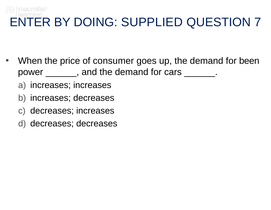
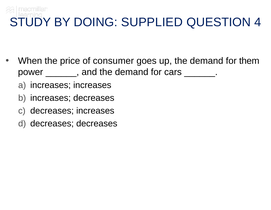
ENTER: ENTER -> STUDY
7: 7 -> 4
been: been -> them
